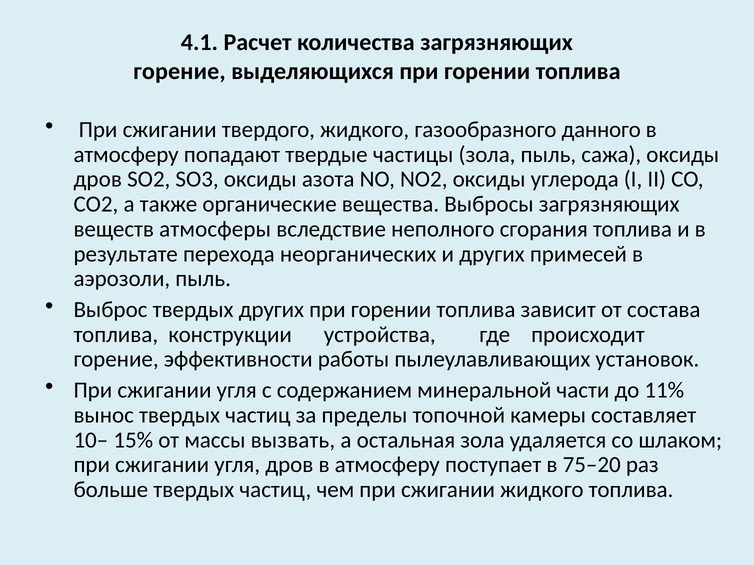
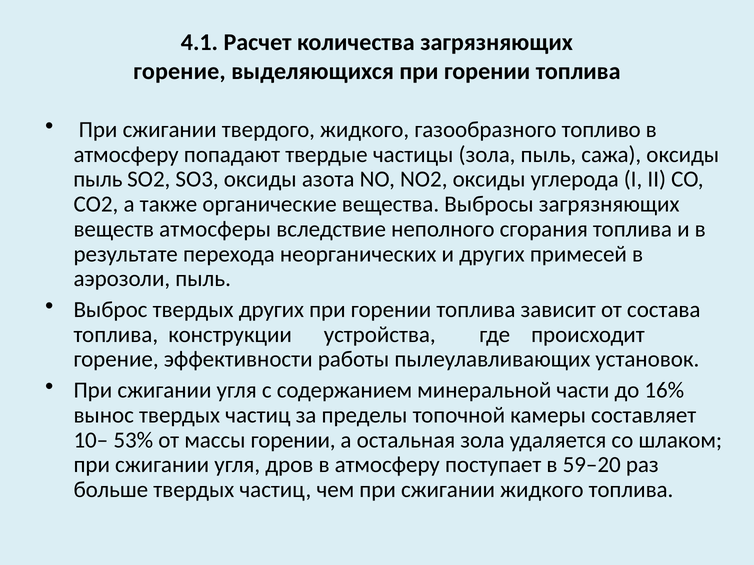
данного: данного -> топливо
дров at (98, 180): дров -> пыль
11%: 11% -> 16%
15%: 15% -> 53%
массы вызвать: вызвать -> горении
75–20: 75–20 -> 59–20
